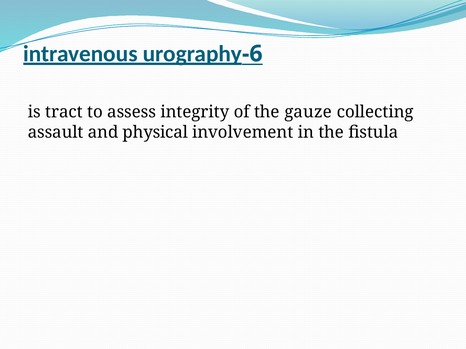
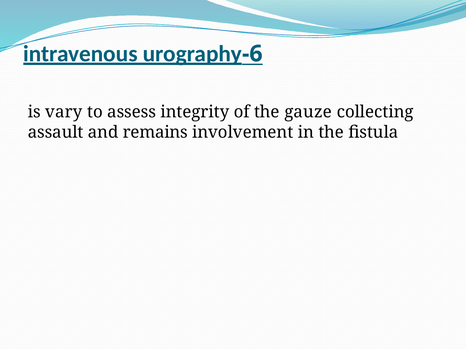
tract: tract -> vary
physical: physical -> remains
